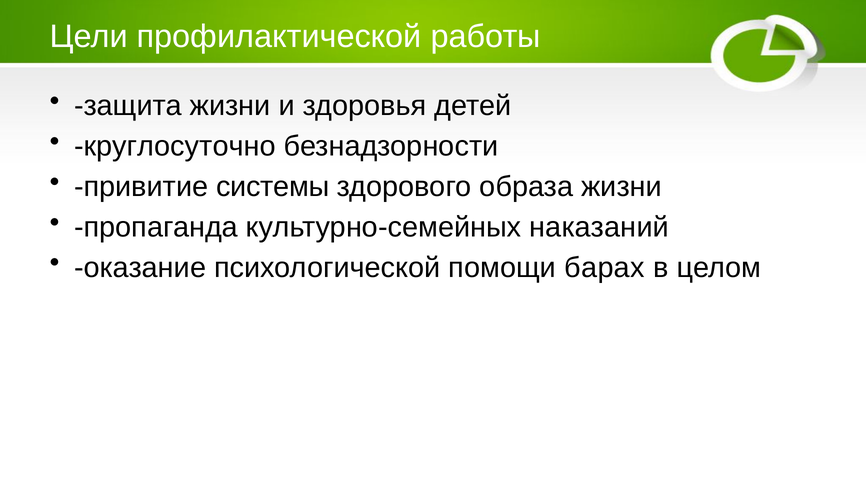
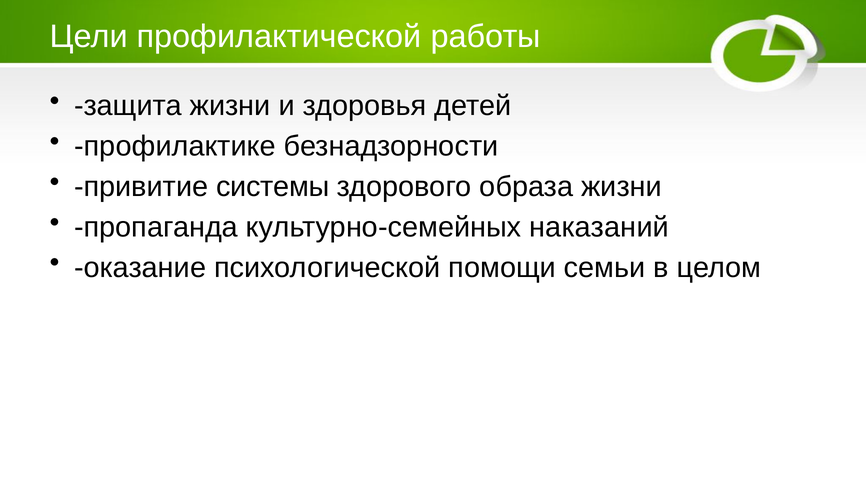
круглосуточно: круглосуточно -> профилактике
барах: барах -> семьи
